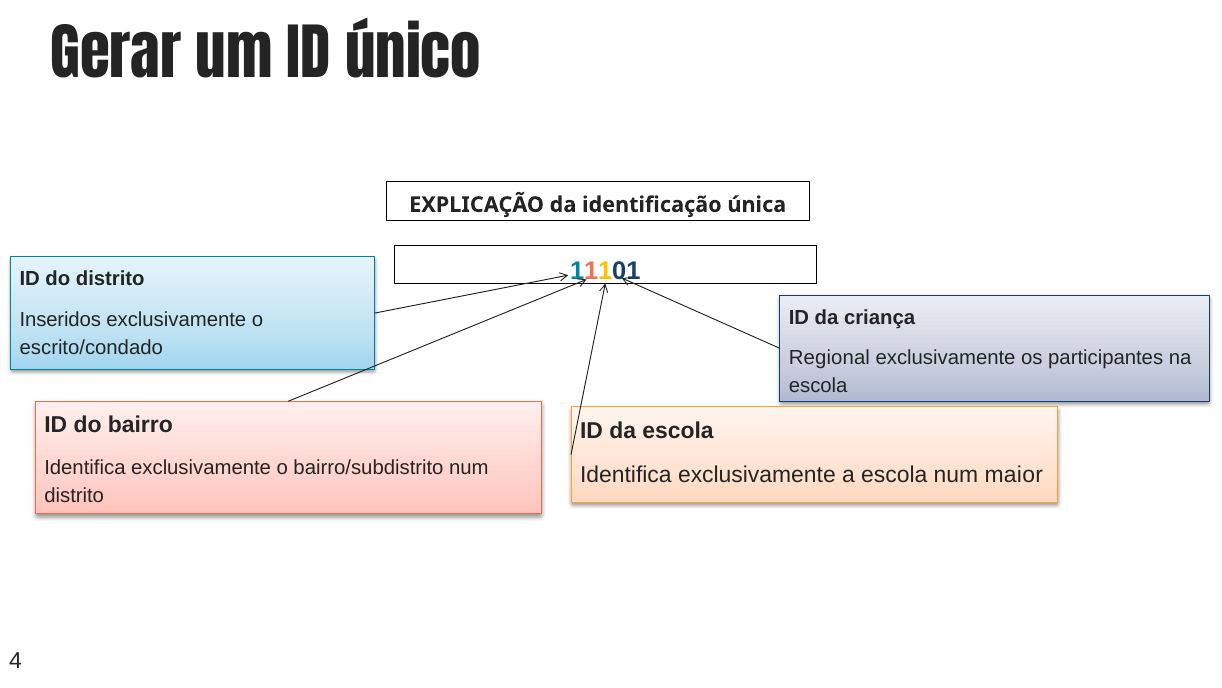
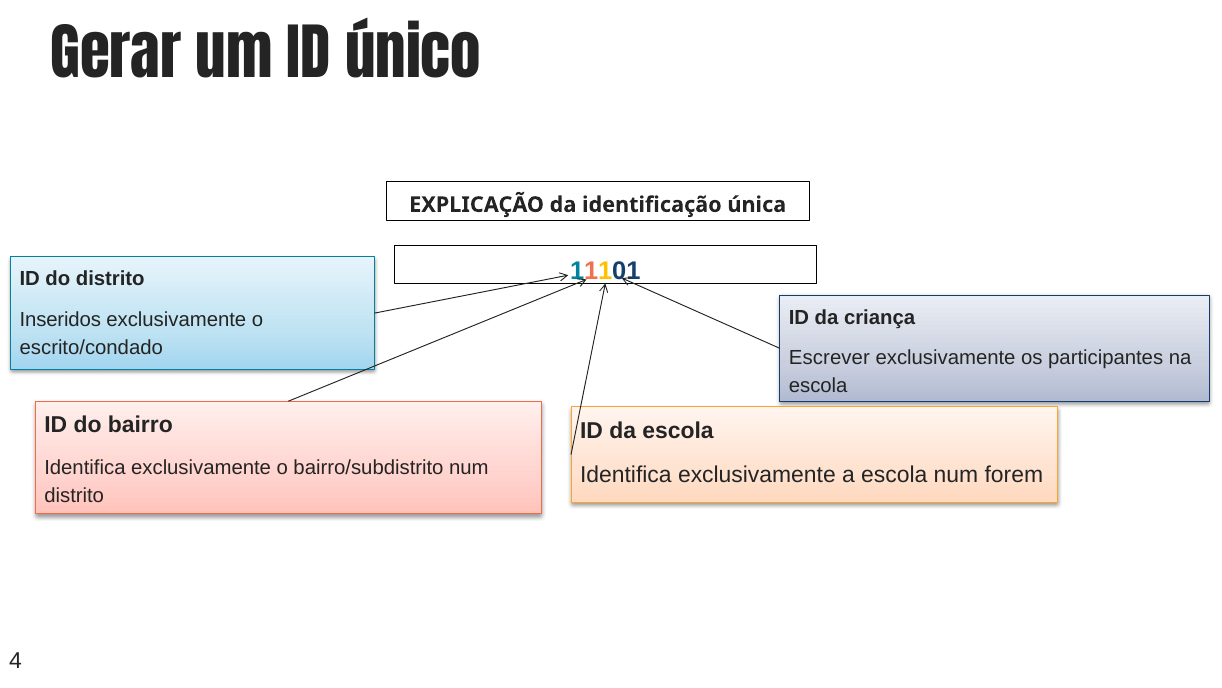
Regional: Regional -> Escrever
maior: maior -> forem
